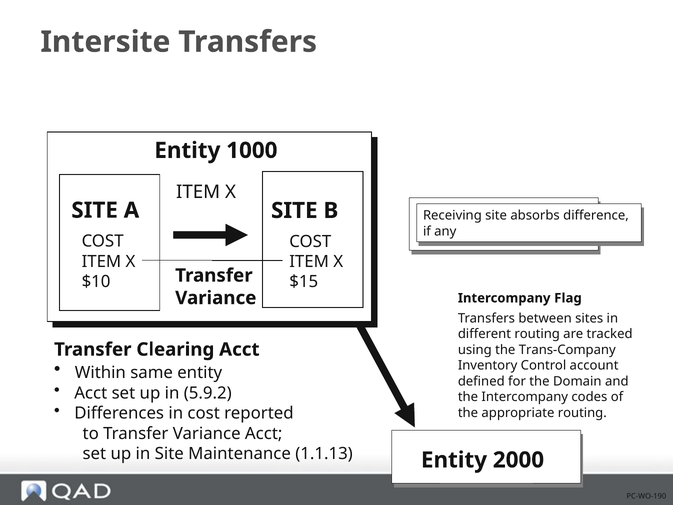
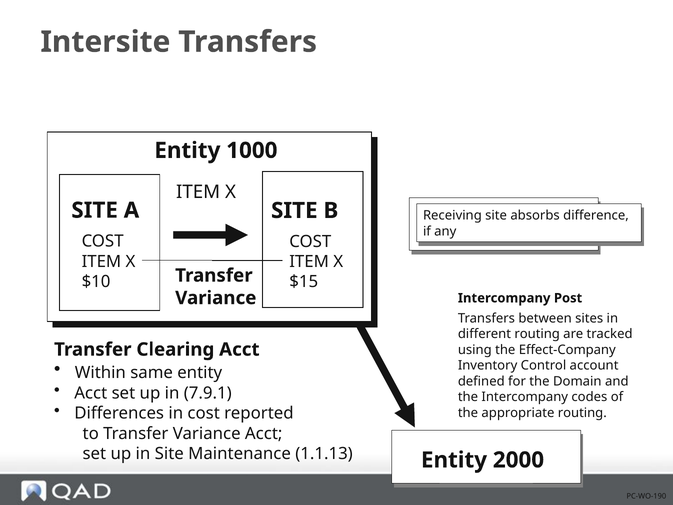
Flag: Flag -> Post
Trans-Company: Trans-Company -> Effect-Company
5.9.2: 5.9.2 -> 7.9.1
